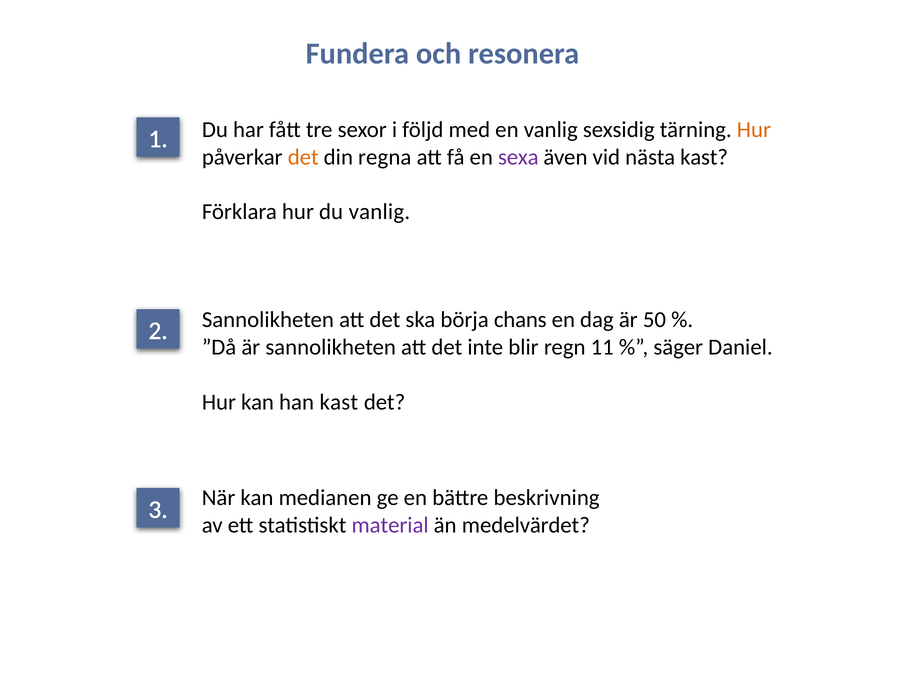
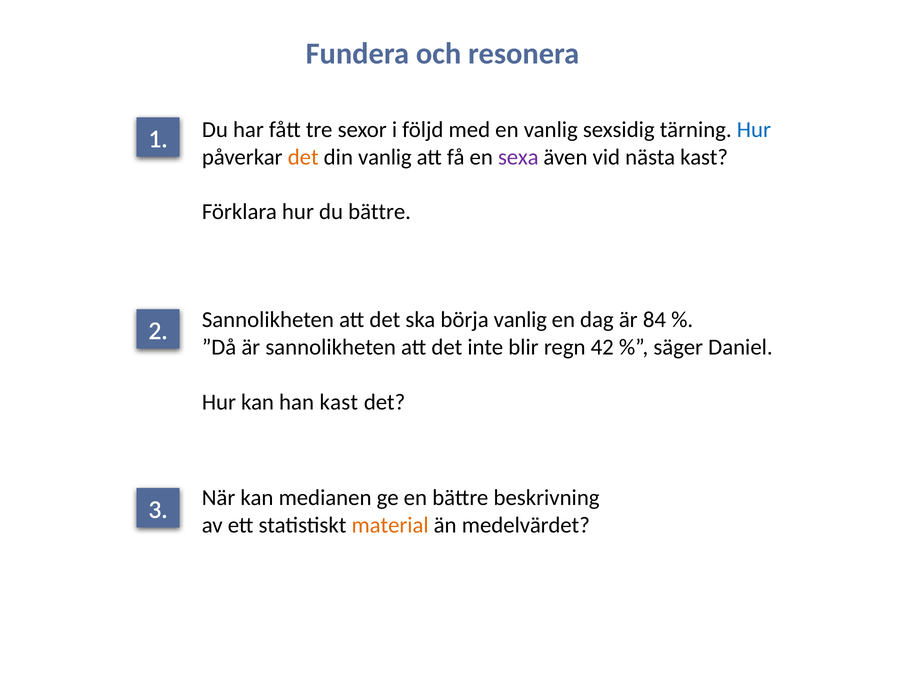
Hur at (754, 130) colour: orange -> blue
din regna: regna -> vanlig
du vanlig: vanlig -> bättre
börja chans: chans -> vanlig
50: 50 -> 84
11: 11 -> 42
material colour: purple -> orange
